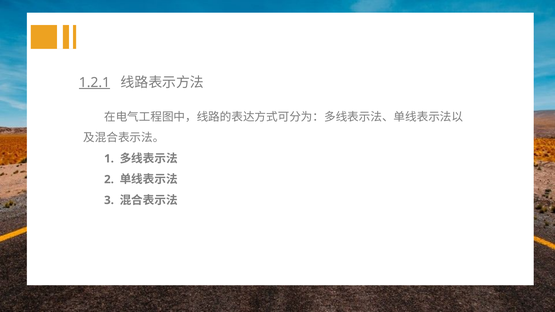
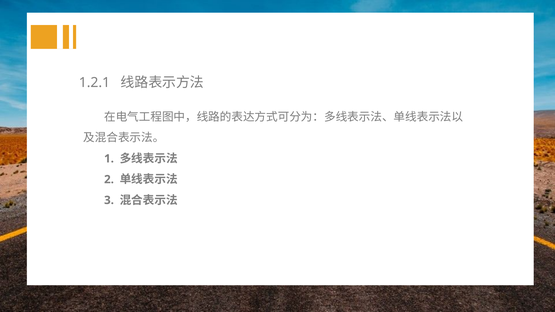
1.2.1 underline: present -> none
